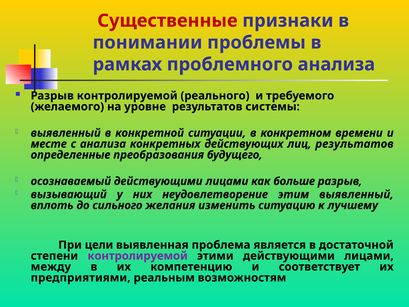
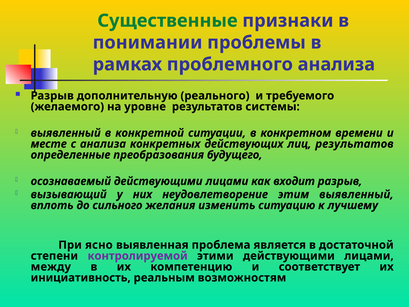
Существенные colour: red -> green
Разрыв контролируемой: контролируемой -> дополнительную
больше: больше -> входит
цели: цели -> ясно
предприятиями: предприятиями -> инициативность
